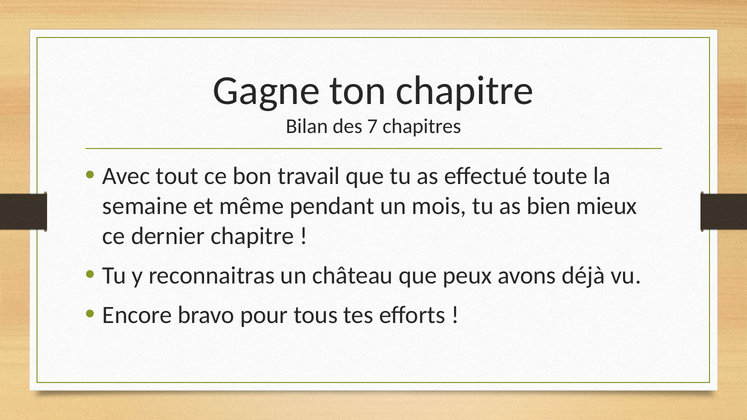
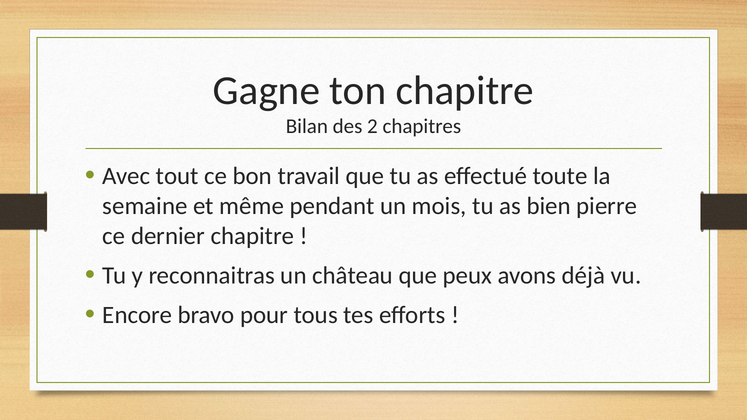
7: 7 -> 2
mieux: mieux -> pierre
